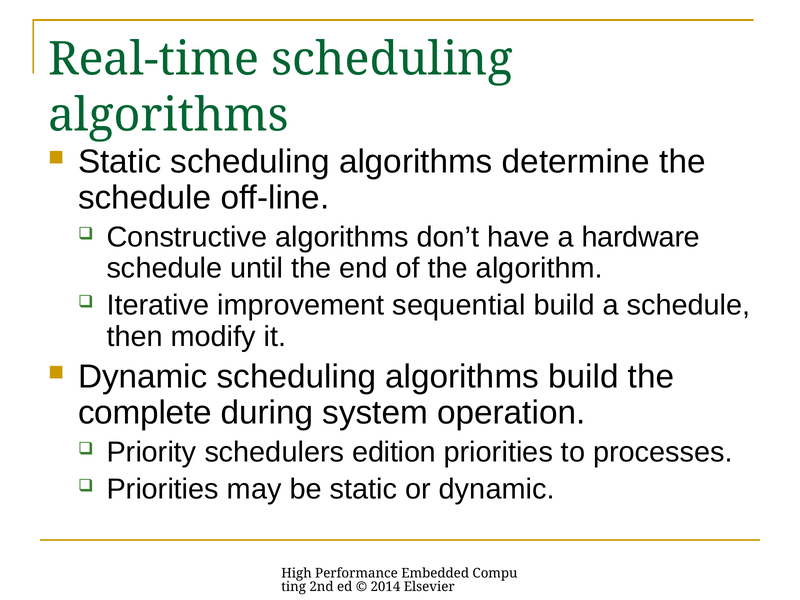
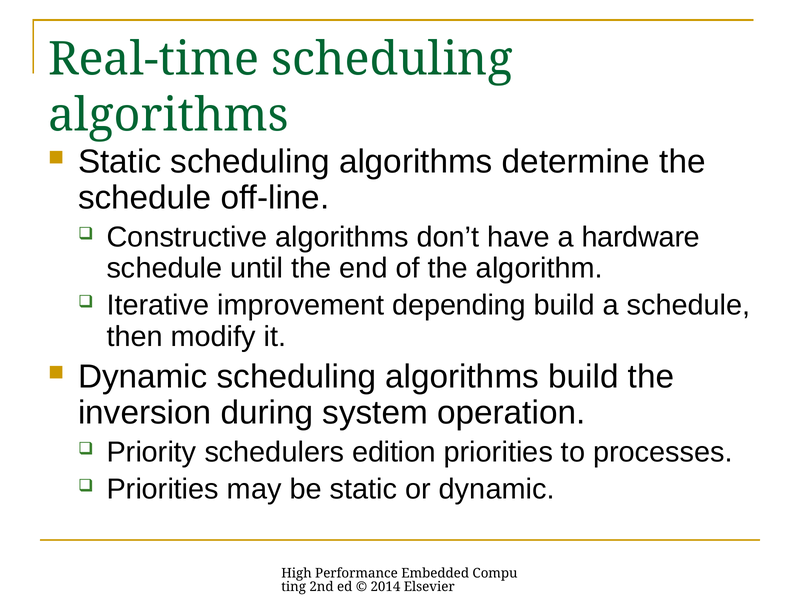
sequential: sequential -> depending
complete: complete -> inversion
